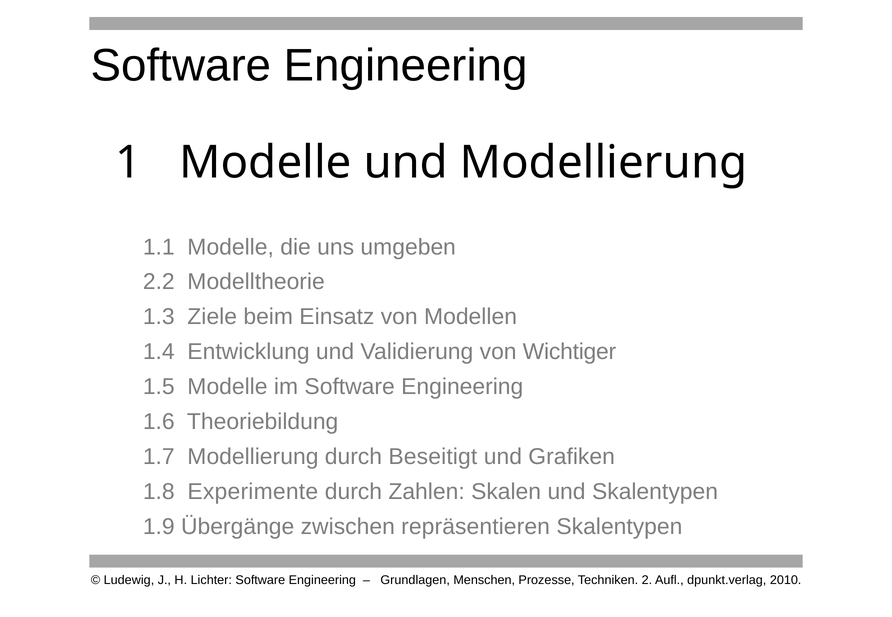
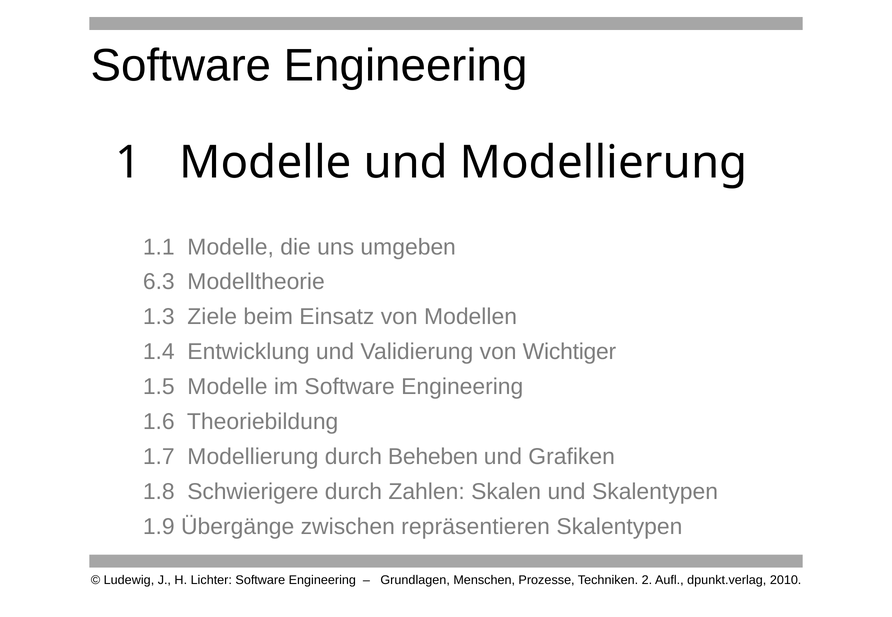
2.2: 2.2 -> 6.3
Beseitigt: Beseitigt -> Beheben
Experimente: Experimente -> Schwierigere
